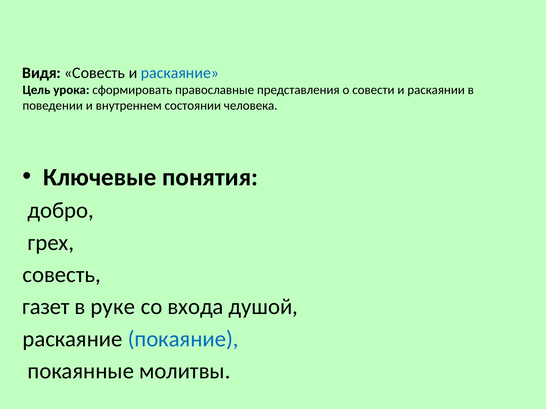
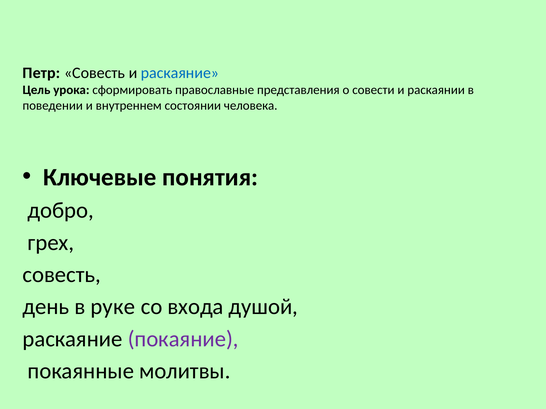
Видя: Видя -> Петр
газет: газет -> день
покаяние colour: blue -> purple
